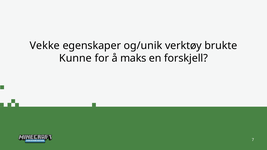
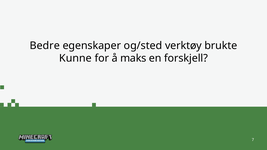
Vekke: Vekke -> Bedre
og/unik: og/unik -> og/sted
